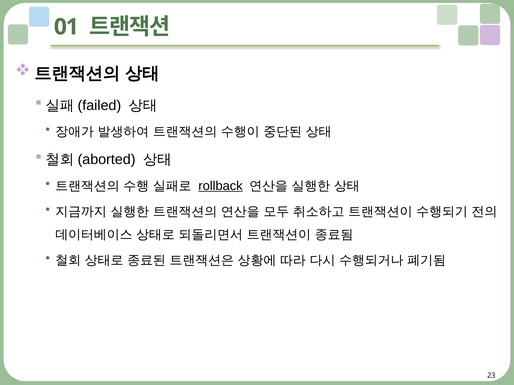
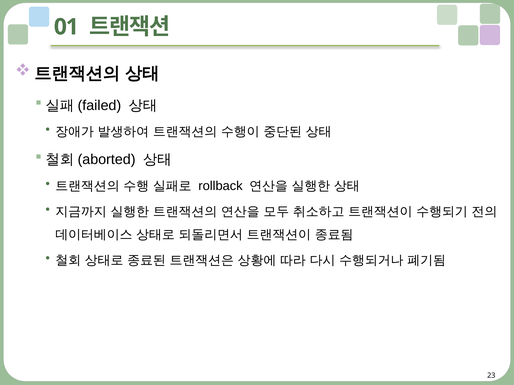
rollback underline: present -> none
